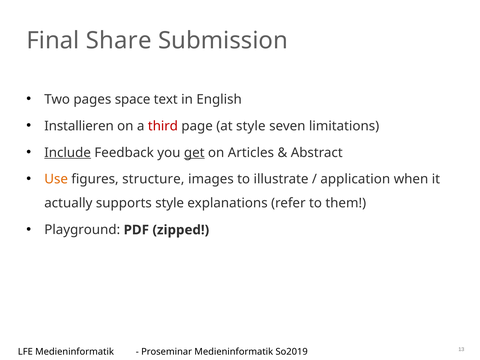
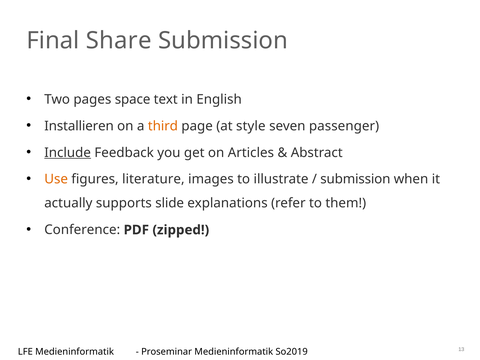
third colour: red -> orange
limitations: limitations -> passenger
get underline: present -> none
structure: structure -> literature
application at (355, 179): application -> submission
supports style: style -> slide
Playground: Playground -> Conference
